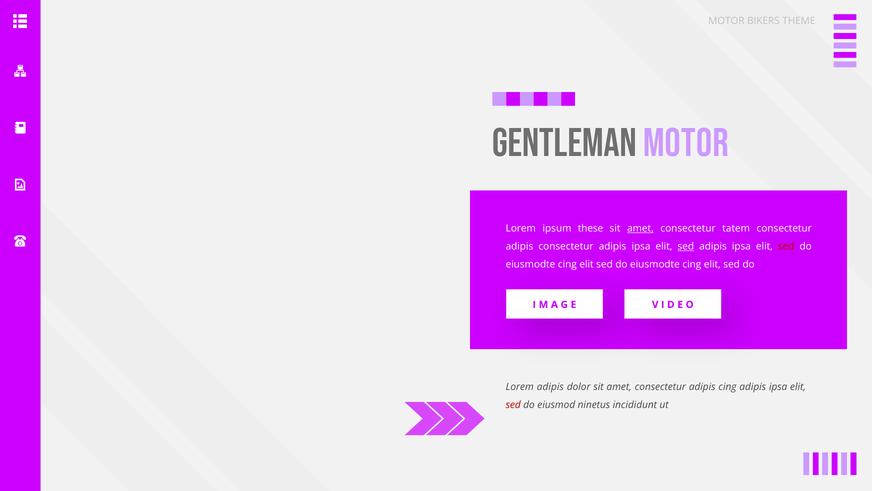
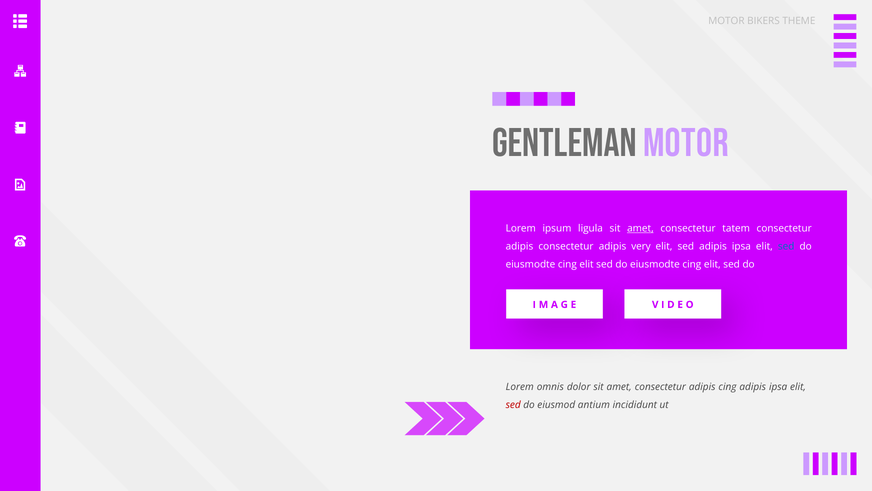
these: these -> ligula
consectetur adipis ipsa: ipsa -> very
sed at (686, 246) underline: present -> none
sed at (786, 246) colour: red -> blue
Lorem adipis: adipis -> omnis
ninetus: ninetus -> antium
